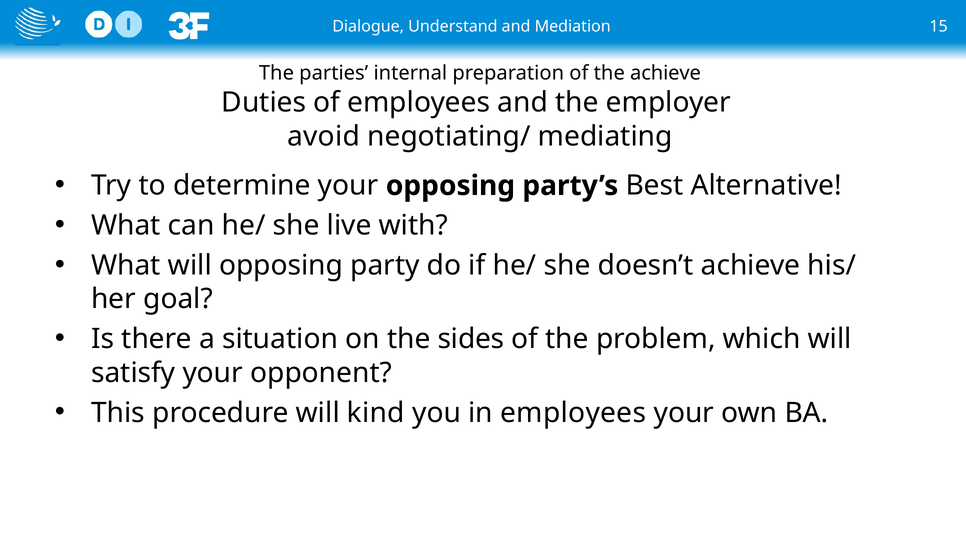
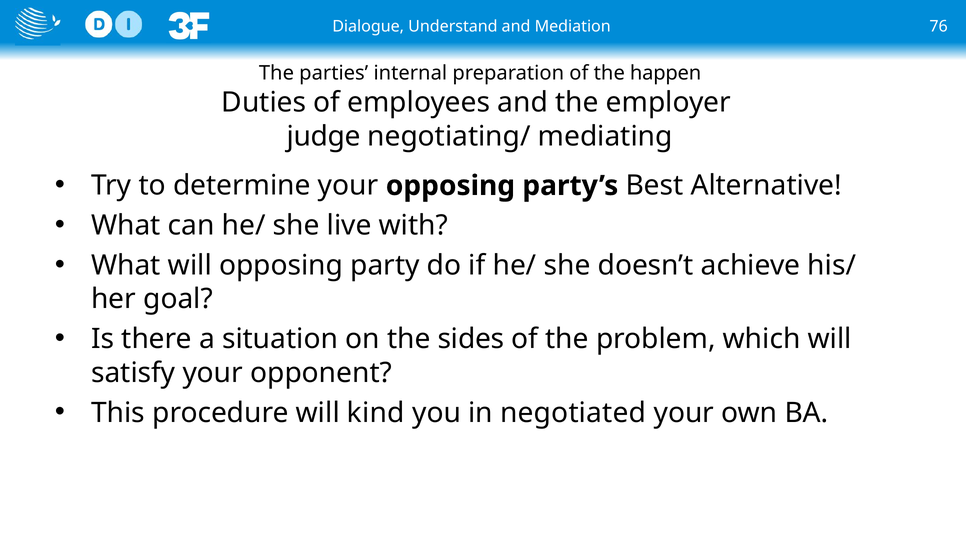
15: 15 -> 76
the achieve: achieve -> happen
avoid: avoid -> judge
in employees: employees -> negotiated
